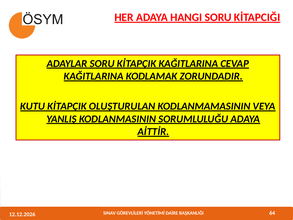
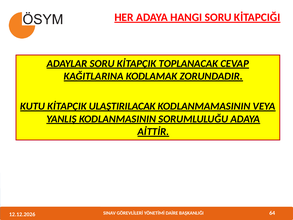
KİTAPÇIK KAĞITLARINA: KAĞITLARINA -> TOPLANACAK
OLUŞTURULAN: OLUŞTURULAN -> ULAŞTIRILACAK
